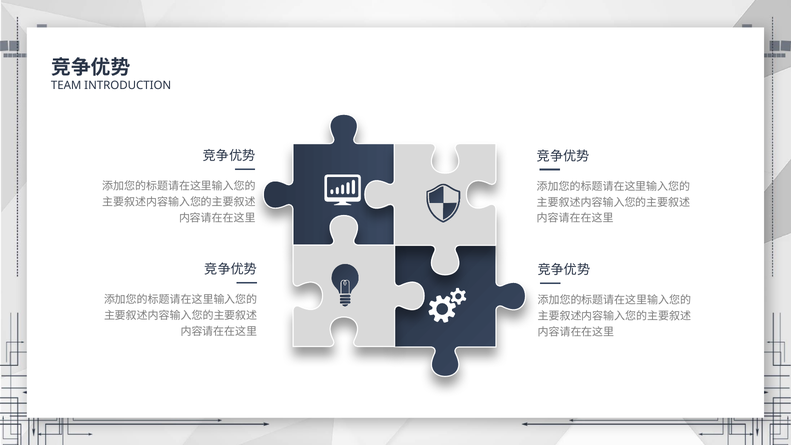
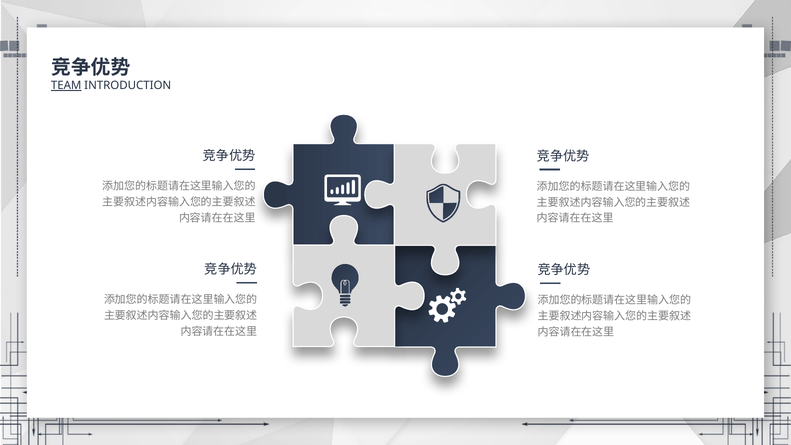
TEAM underline: none -> present
